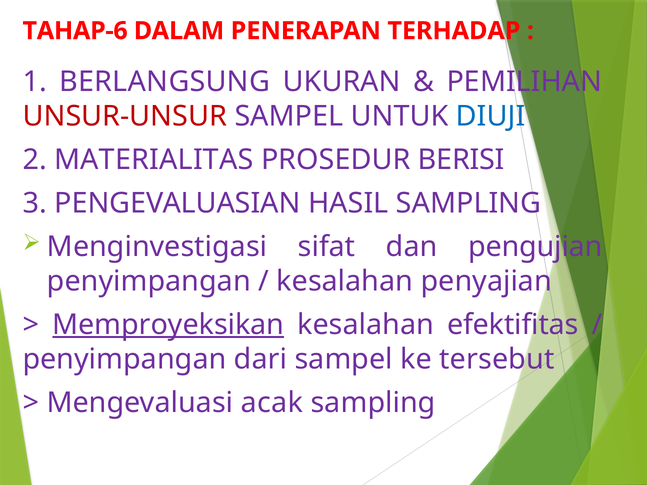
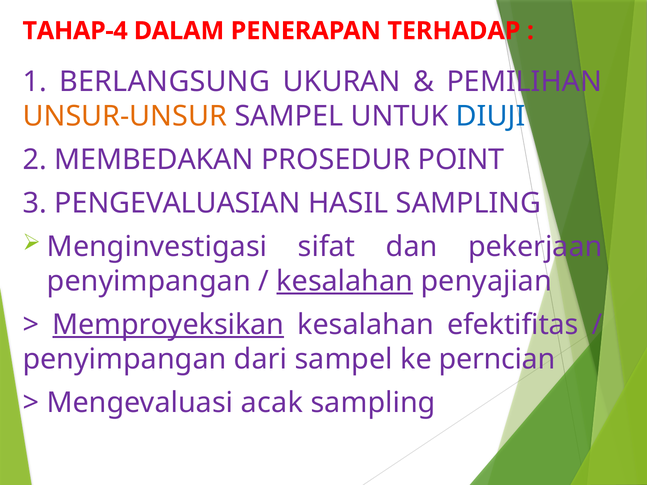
TAHAP-6: TAHAP-6 -> TAHAP-4
UNSUR-UNSUR colour: red -> orange
MATERIALITAS: MATERIALITAS -> MEMBEDAKAN
BERISI: BERISI -> POINT
pengujian: pengujian -> pekerjaan
kesalahan at (345, 281) underline: none -> present
tersebut: tersebut -> perncian
